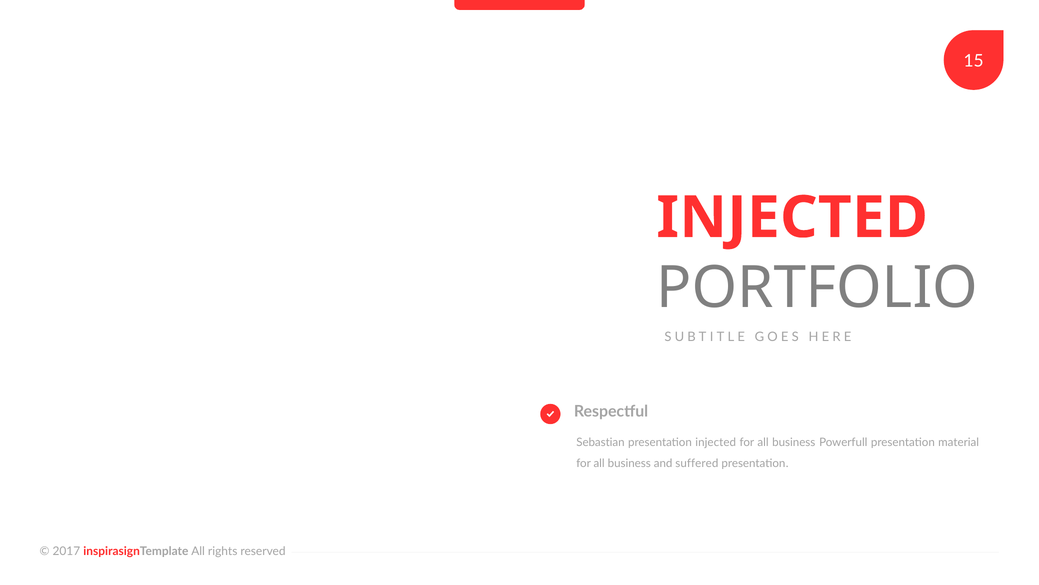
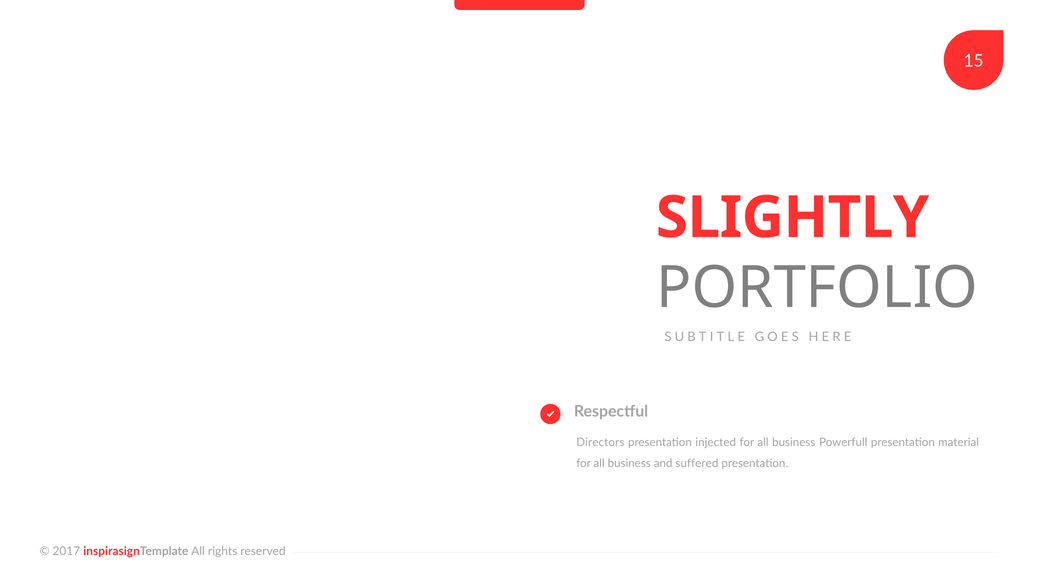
INJECTED at (792, 218): INJECTED -> SLIGHTLY
Sebastian: Sebastian -> Directors
